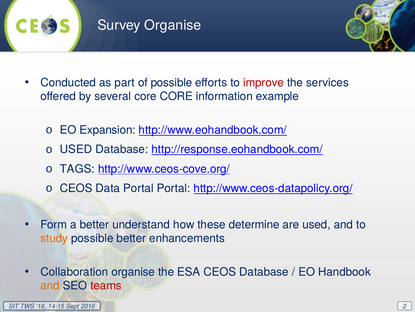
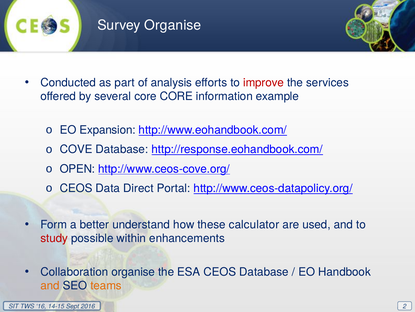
of possible: possible -> analysis
USED at (76, 149): USED -> COVE
TAGS: TAGS -> OPEN
Data Portal: Portal -> Direct
determine: determine -> calculator
study colour: orange -> red
possible better: better -> within
teams colour: red -> orange
